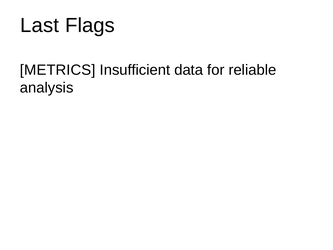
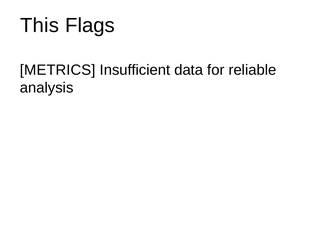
Last: Last -> This
